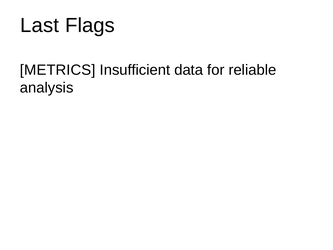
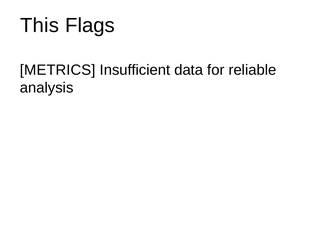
Last: Last -> This
